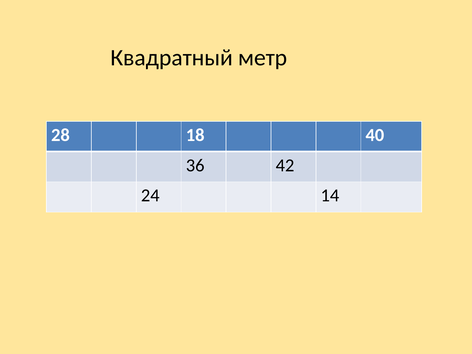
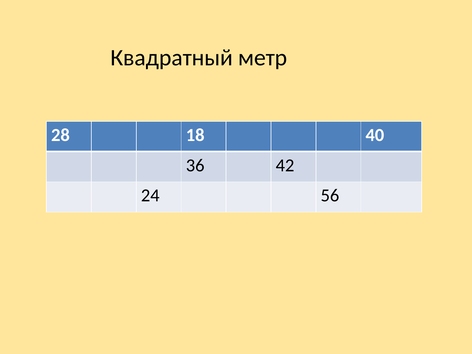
14: 14 -> 56
